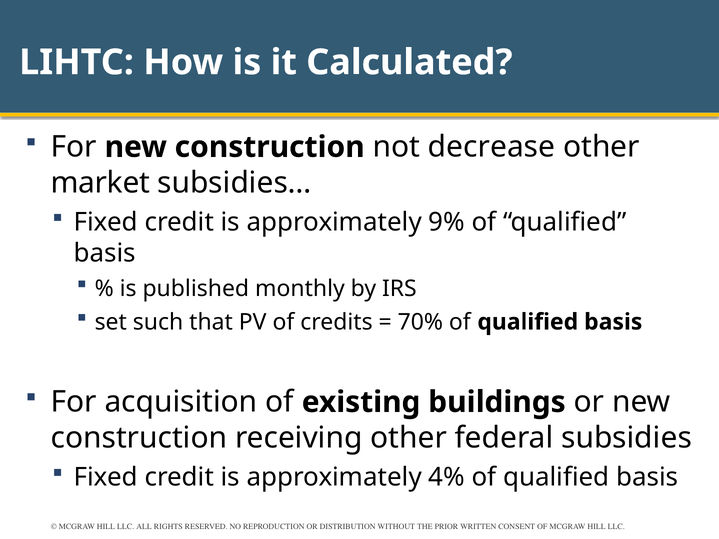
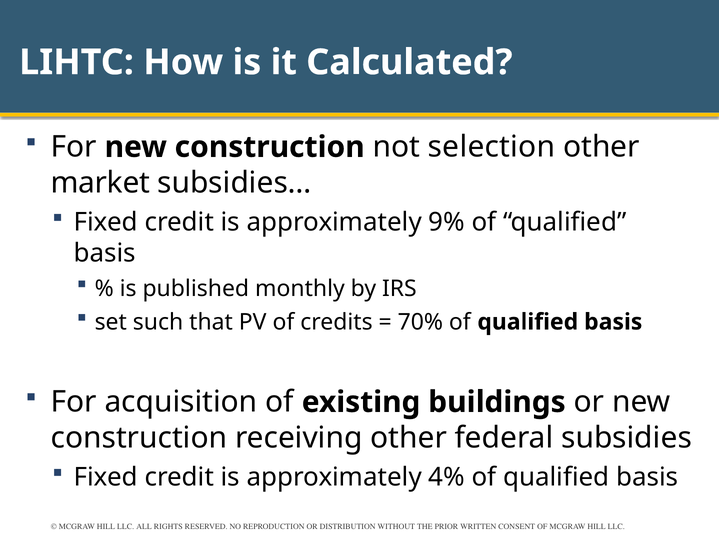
decrease: decrease -> selection
